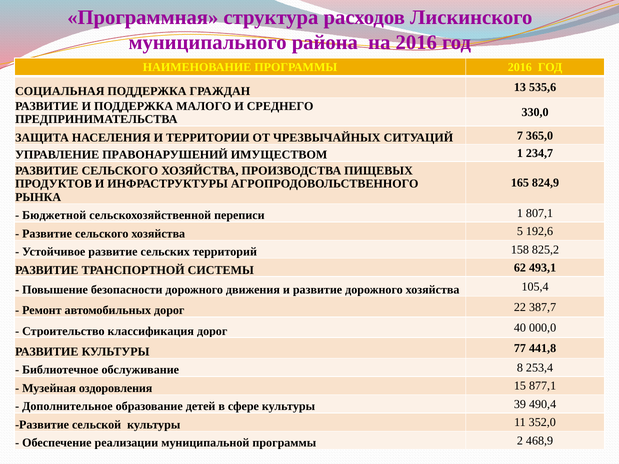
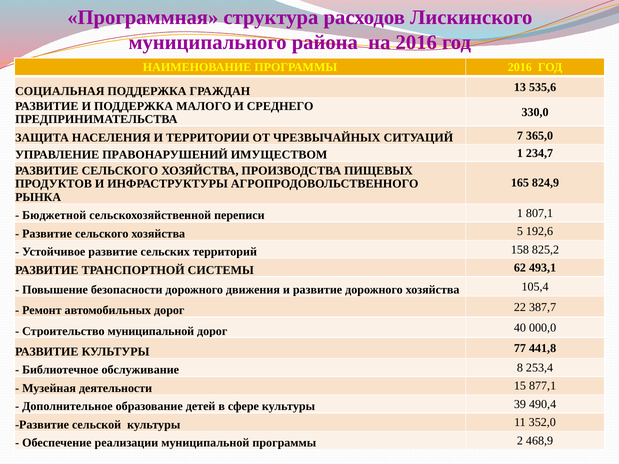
Строительство классификация: классификация -> муниципальной
оздоровления: оздоровления -> деятельности
